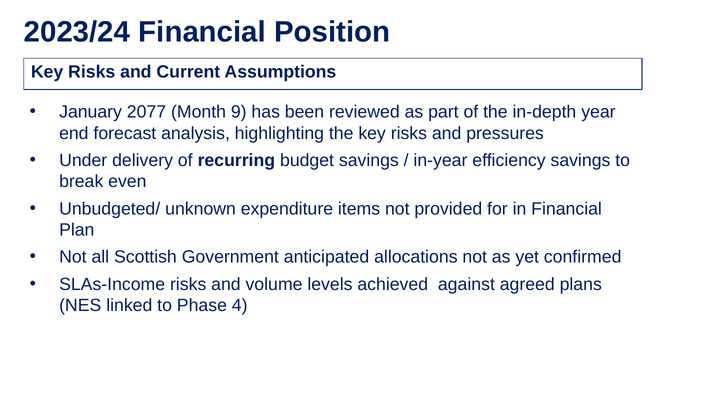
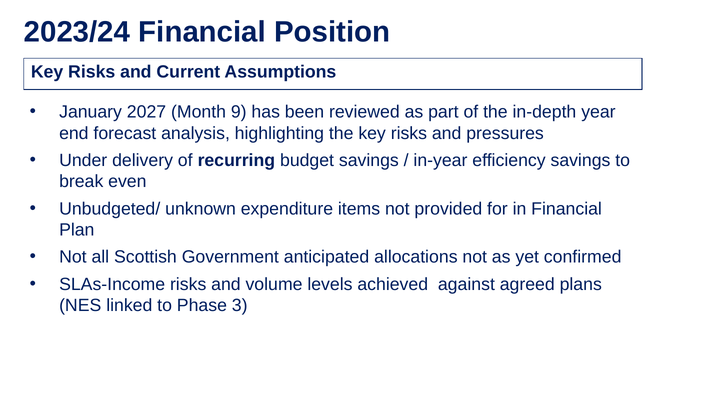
2077: 2077 -> 2027
4: 4 -> 3
